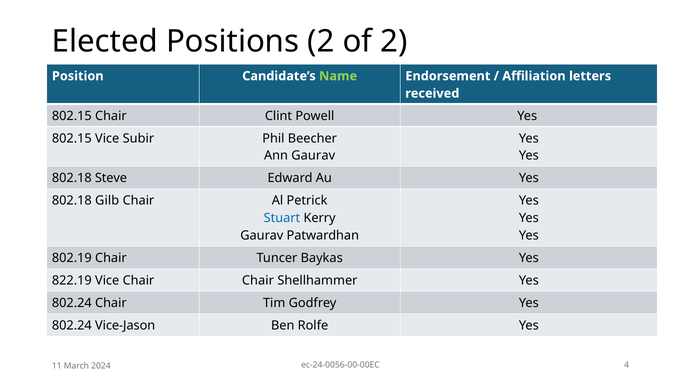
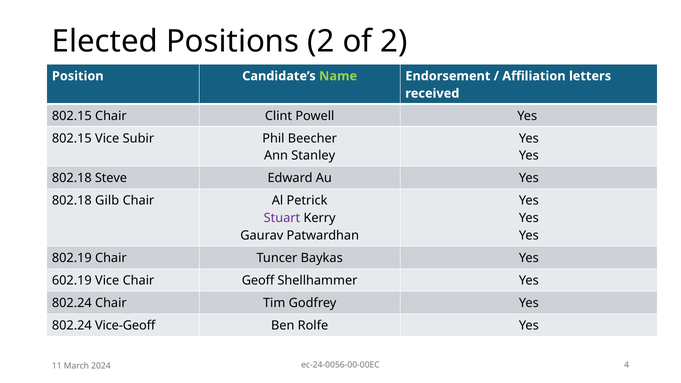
Ann Gaurav: Gaurav -> Stanley
Stuart colour: blue -> purple
822.19: 822.19 -> 602.19
Chair Chair: Chair -> Geoff
Vice-Jason: Vice-Jason -> Vice-Geoff
